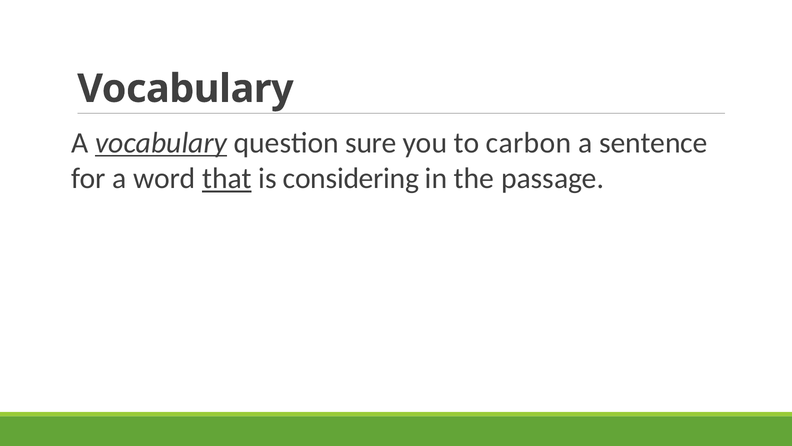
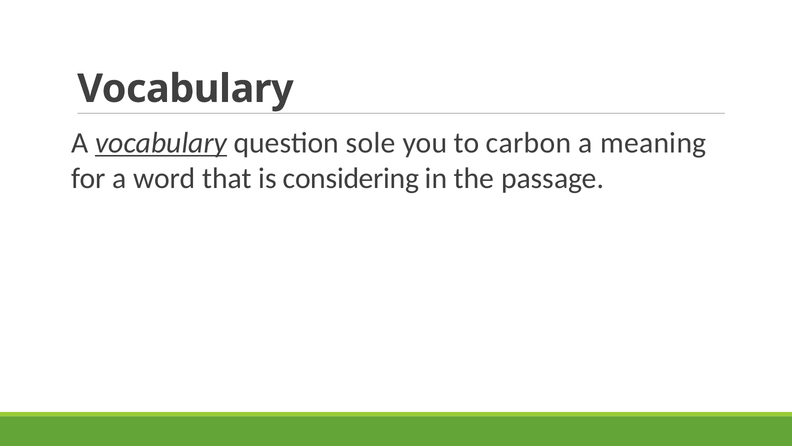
sure: sure -> sole
sentence: sentence -> meaning
that underline: present -> none
